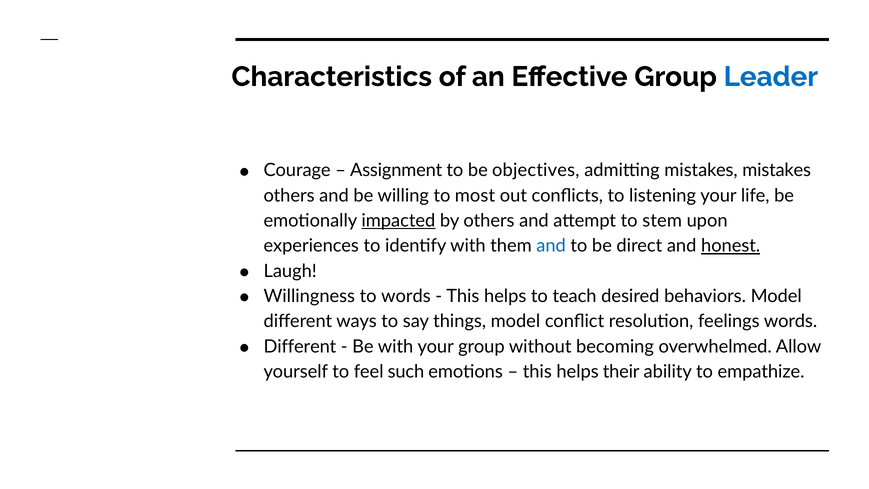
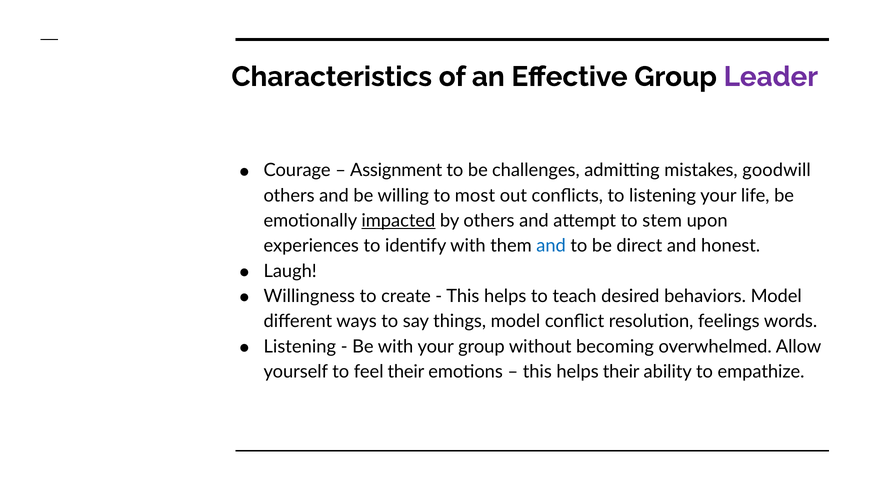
Leader colour: blue -> purple
objectives: objectives -> challenges
mistakes mistakes: mistakes -> goodwill
honest underline: present -> none
to words: words -> create
Different at (300, 346): Different -> Listening
feel such: such -> their
